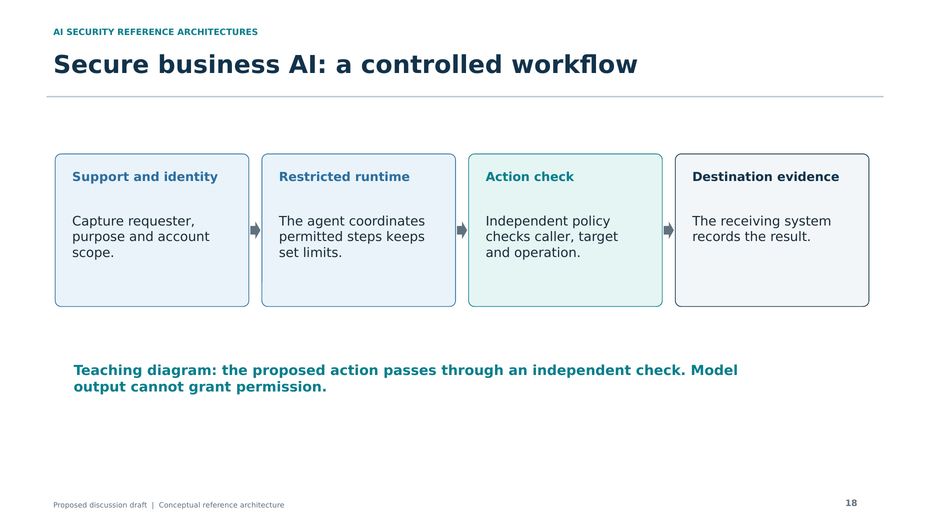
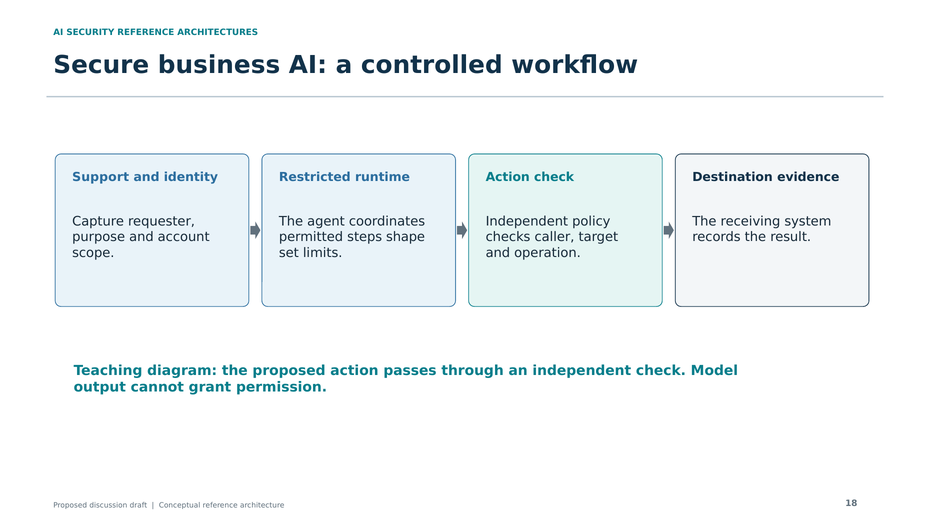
keeps: keeps -> shape
